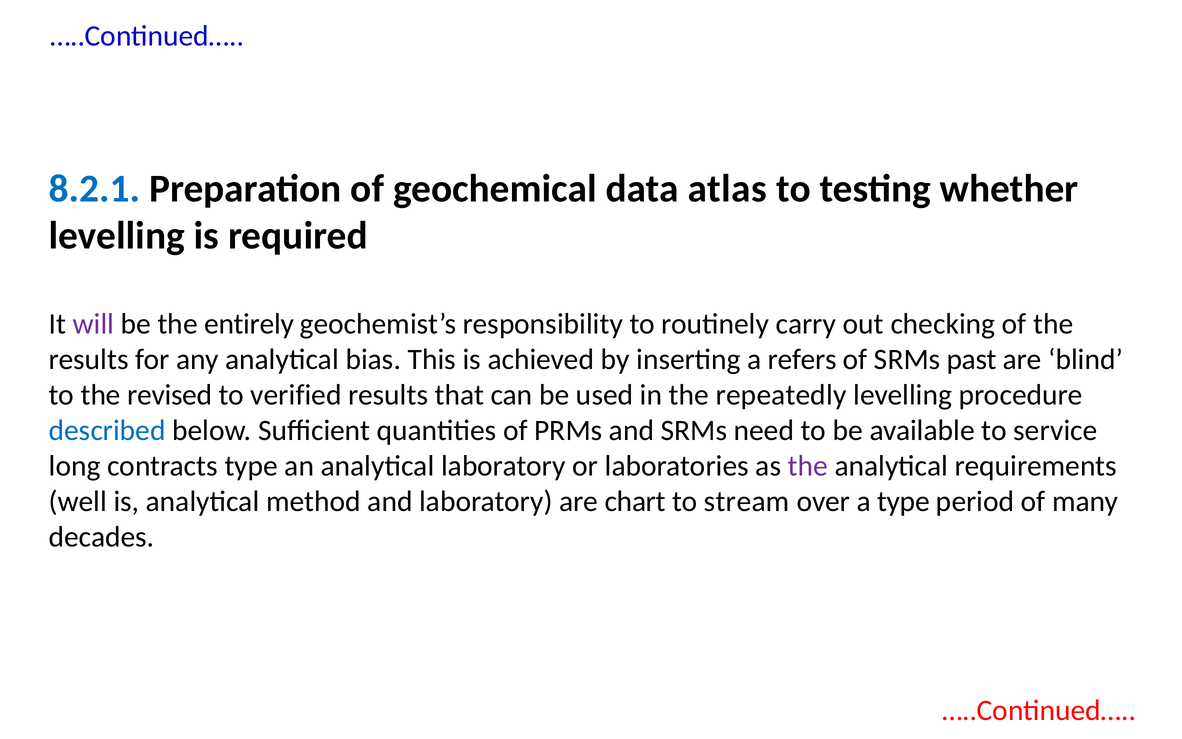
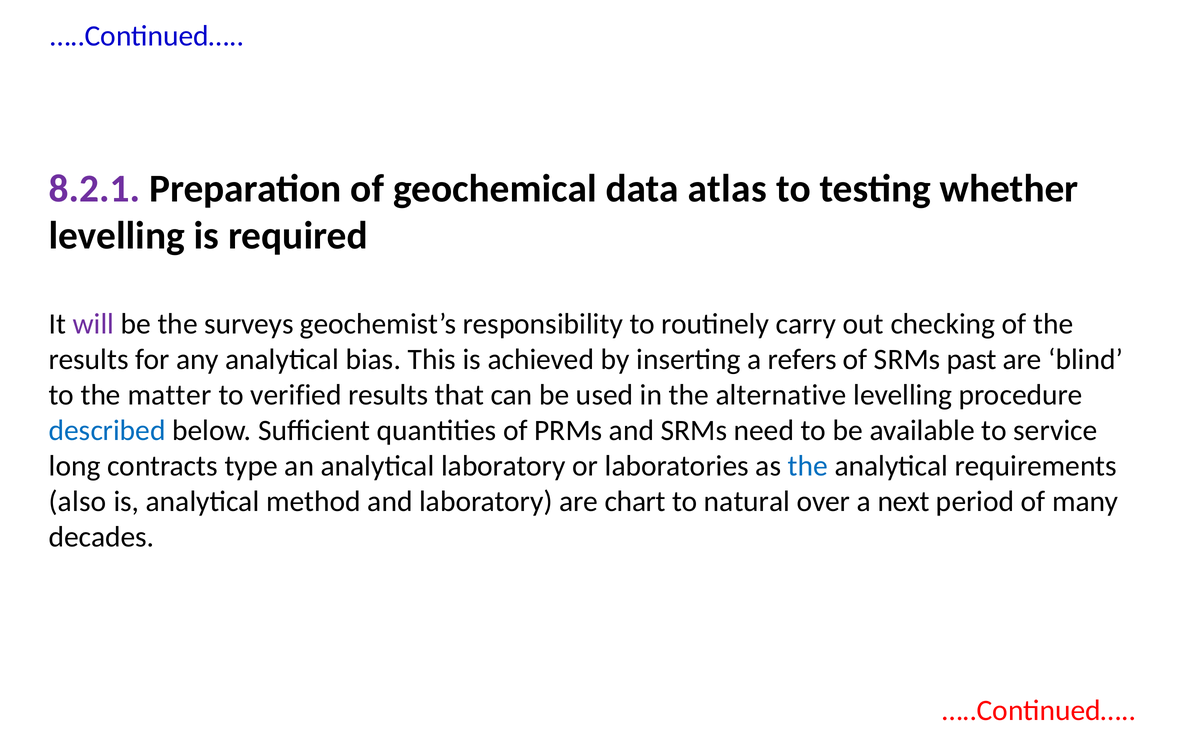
8.2.1 colour: blue -> purple
entirely: entirely -> surveys
revised: revised -> matter
repeatedly: repeatedly -> alternative
the at (808, 466) colour: purple -> blue
well: well -> also
stream: stream -> natural
a type: type -> next
